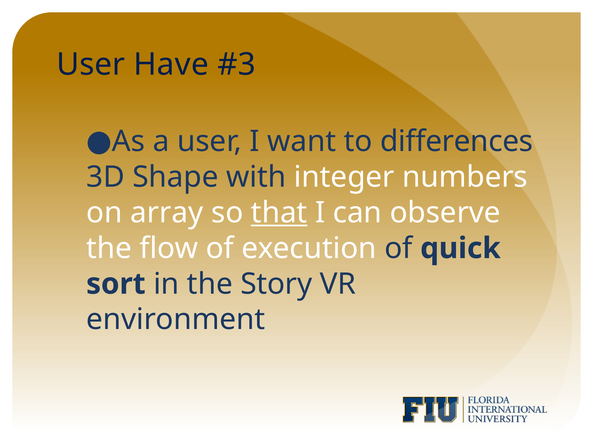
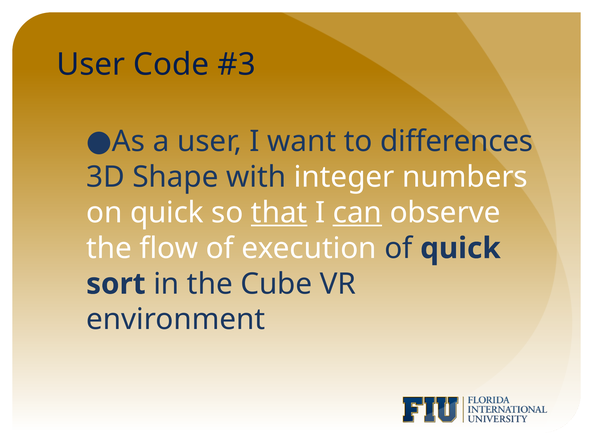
Have: Have -> Code
on array: array -> quick
can underline: none -> present
Story: Story -> Cube
